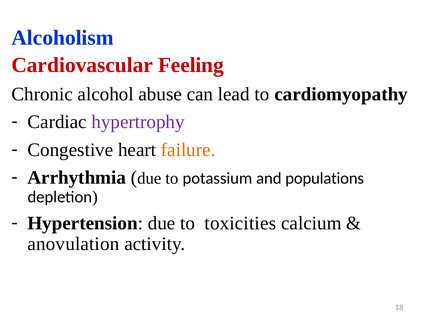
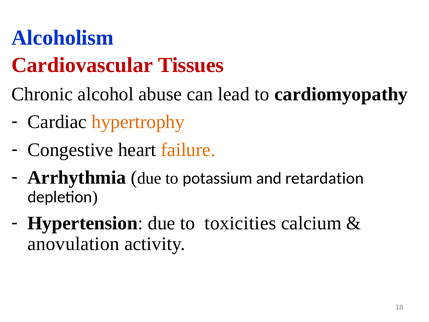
Feeling: Feeling -> Tissues
hypertrophy colour: purple -> orange
populations: populations -> retardation
